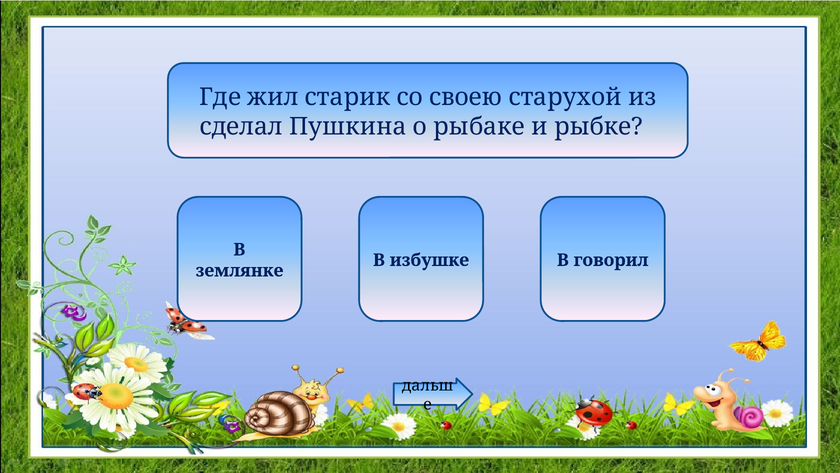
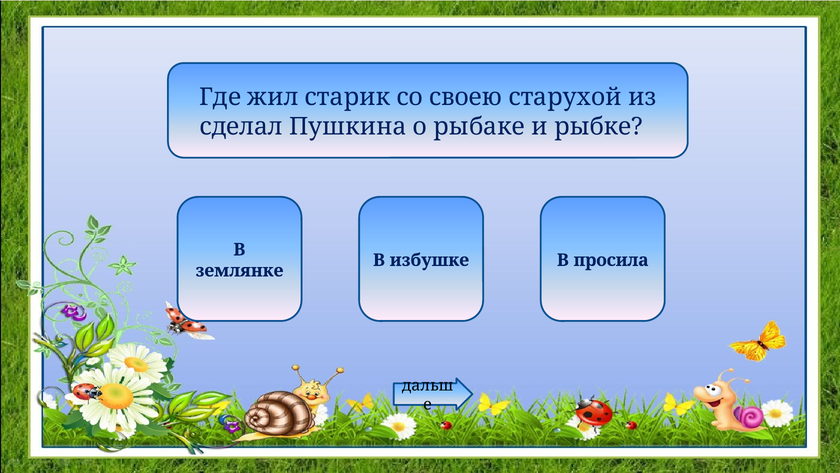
говорил: говорил -> просила
